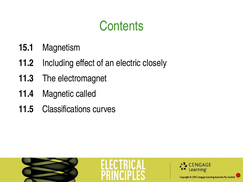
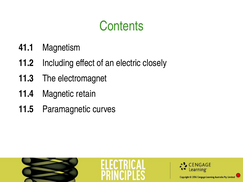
15.1: 15.1 -> 41.1
called: called -> retain
Classifications: Classifications -> Paramagnetic
